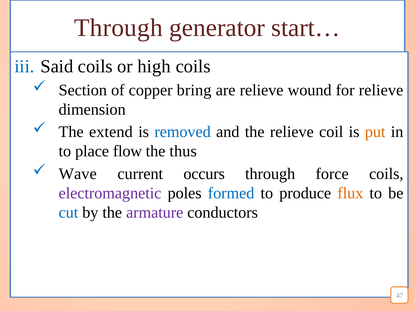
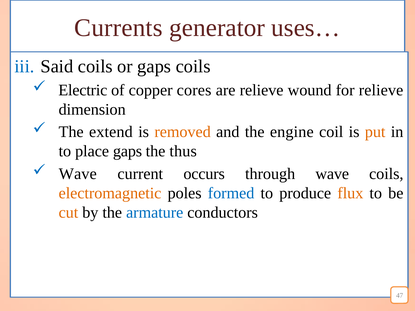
Through at (119, 28): Through -> Currents
start…: start… -> uses…
or high: high -> gaps
Section: Section -> Electric
bring: bring -> cores
removed colour: blue -> orange
the relieve: relieve -> engine
place flow: flow -> gaps
through force: force -> wave
electromagnetic colour: purple -> orange
cut colour: blue -> orange
armature colour: purple -> blue
